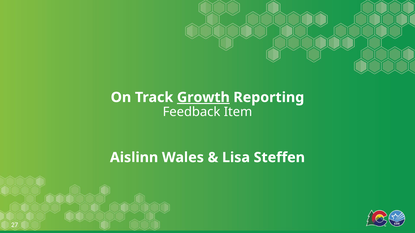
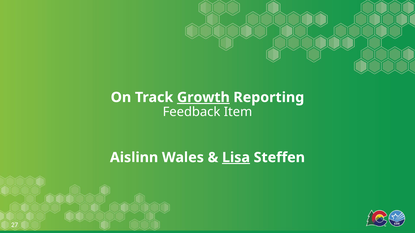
Lisa underline: none -> present
